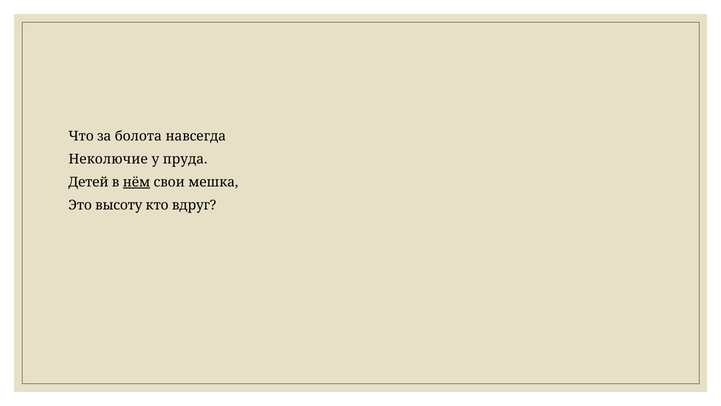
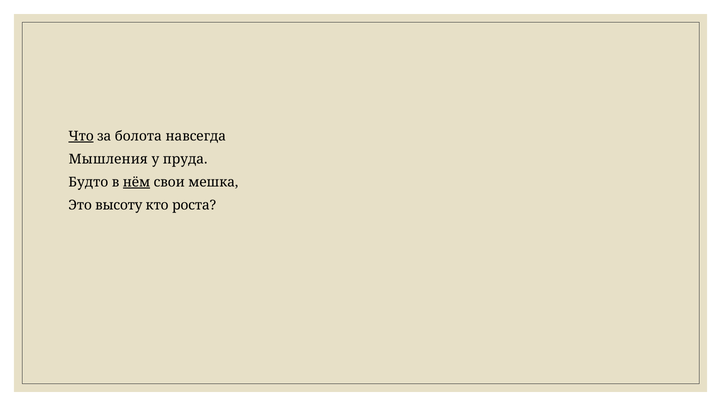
Что underline: none -> present
Неколючие: Неколючие -> Мышления
Детей: Детей -> Будто
вдруг: вдруг -> роста
